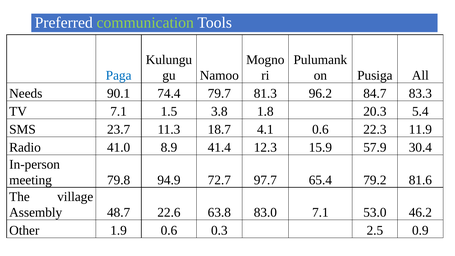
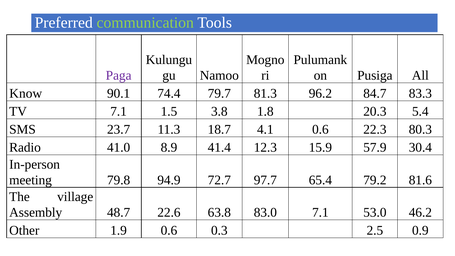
Paga colour: blue -> purple
Needs: Needs -> Know
11.9: 11.9 -> 80.3
